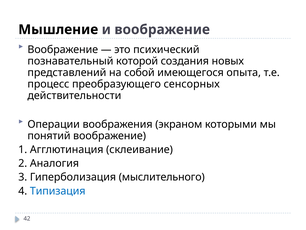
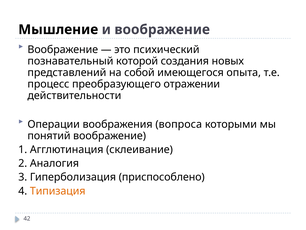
сенсорных: сенсорных -> отражении
экраном: экраном -> вопроса
мыслительного: мыслительного -> приспособлено
Типизация colour: blue -> orange
